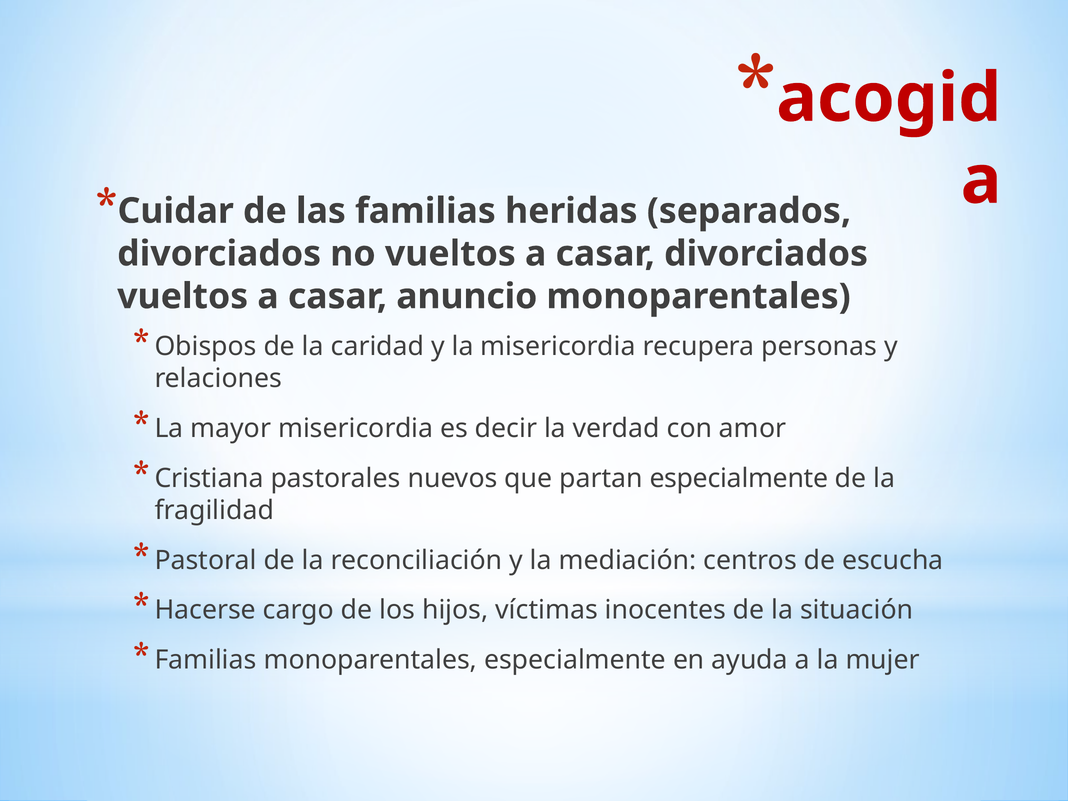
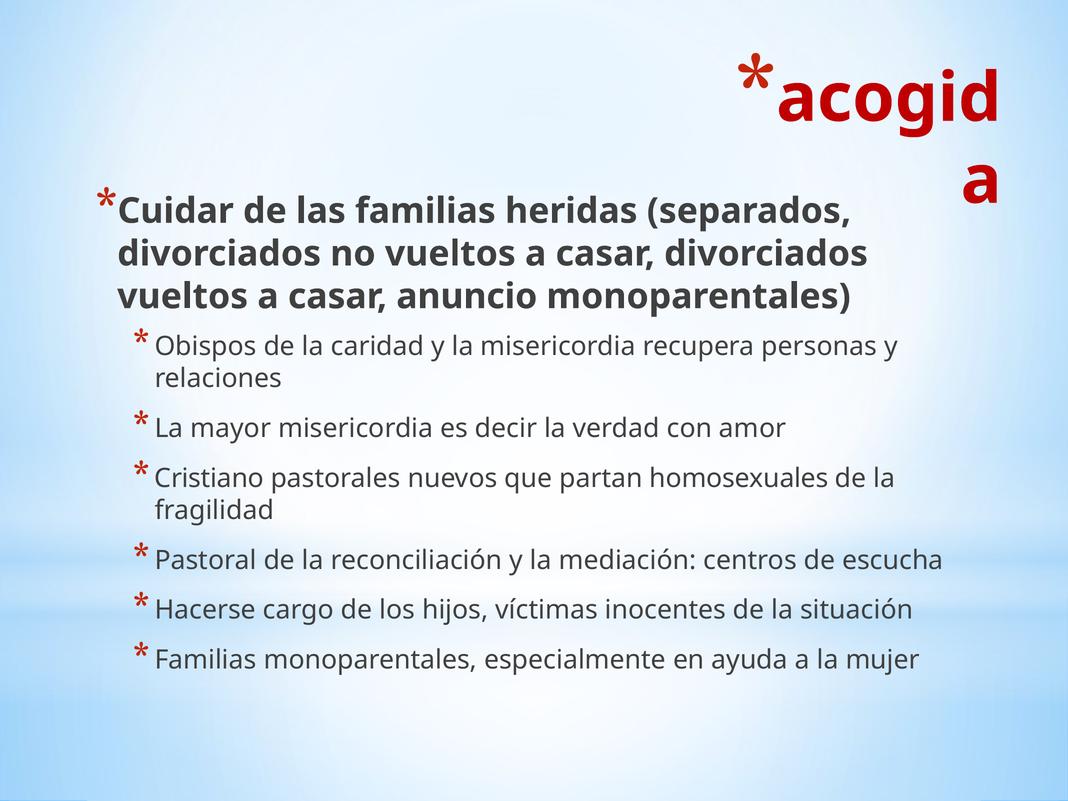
Cristiana: Cristiana -> Cristiano
partan especialmente: especialmente -> homosexuales
